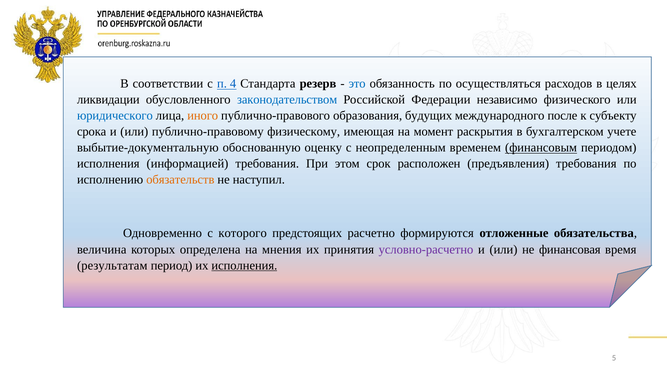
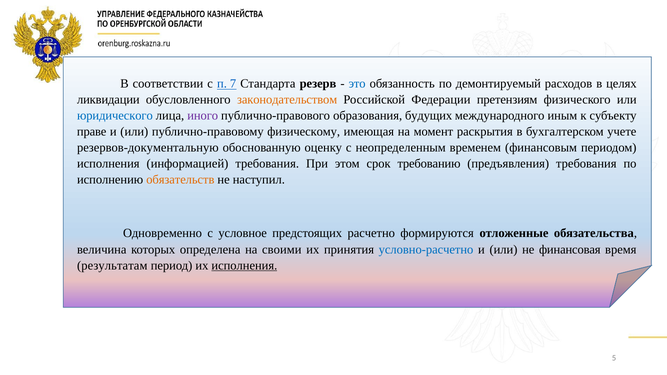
4: 4 -> 7
осуществляться: осуществляться -> демонтируемый
законодательством colour: blue -> orange
независимо: независимо -> претензиям
иного colour: orange -> purple
после: после -> иным
срока: срока -> праве
выбытие-документальную: выбытие-документальную -> резервов-документальную
финансовым underline: present -> none
расположен: расположен -> требованию
которого: которого -> условное
мнения: мнения -> своими
условно-расчетно colour: purple -> blue
